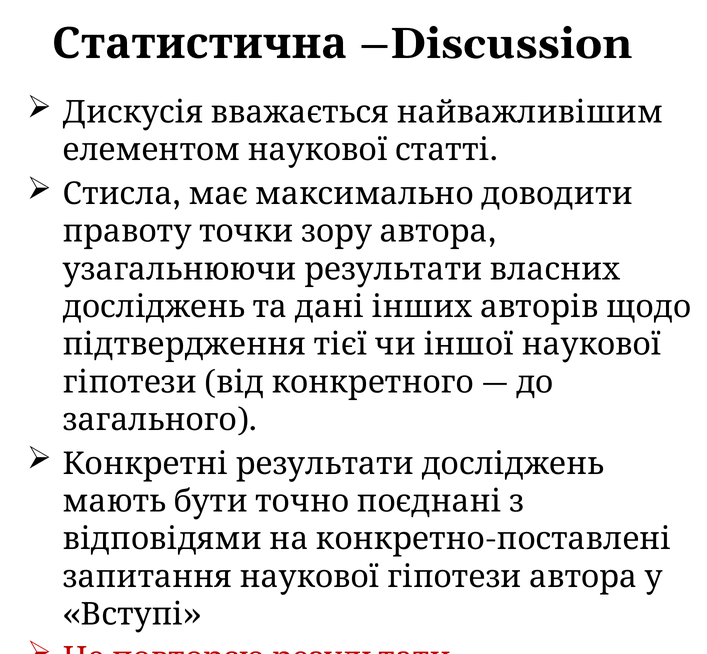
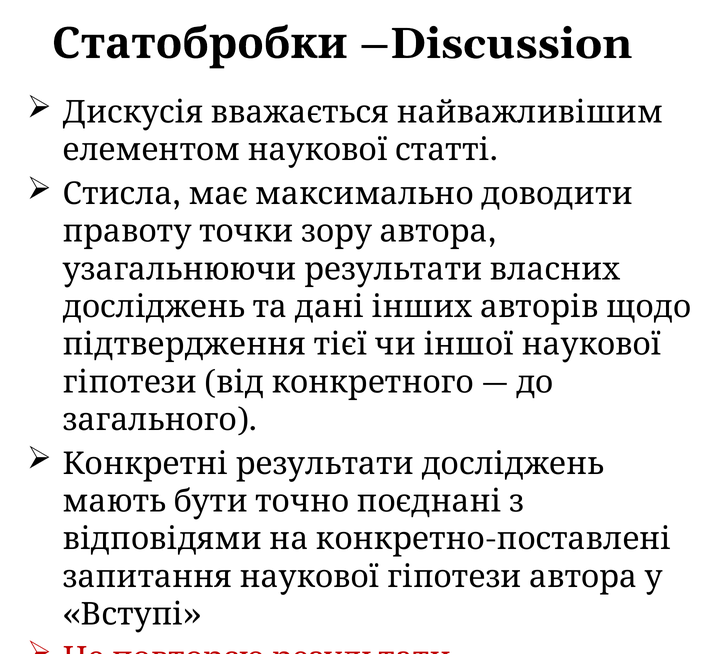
Статистична: Статистична -> Статобробки
